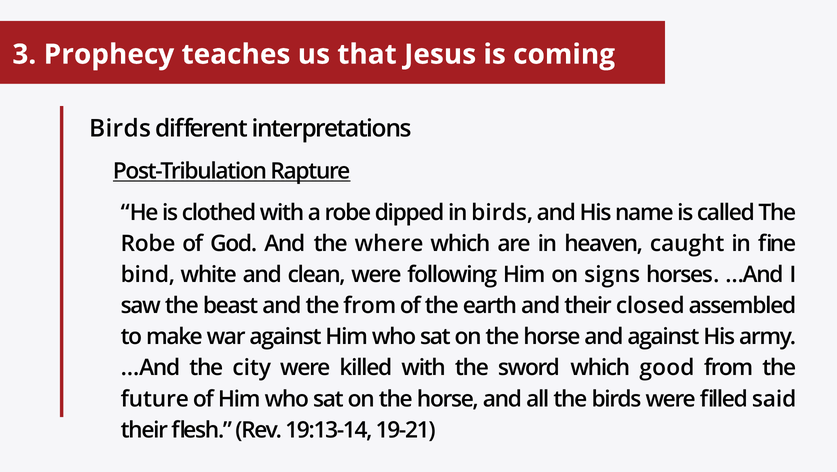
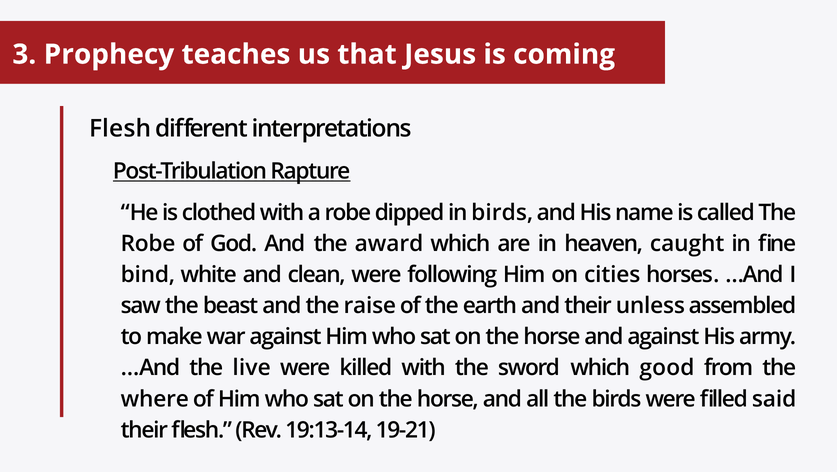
Birds at (120, 129): Birds -> Flesh
where: where -> award
signs: signs -> cities
the from: from -> raise
closed: closed -> unless
city: city -> live
future: future -> where
